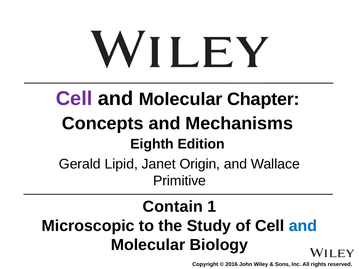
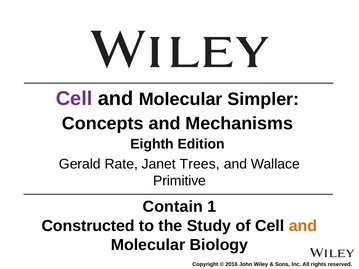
Chapter: Chapter -> Simpler
Lipid: Lipid -> Rate
Origin: Origin -> Trees
Microscopic: Microscopic -> Constructed
and at (303, 226) colour: blue -> orange
